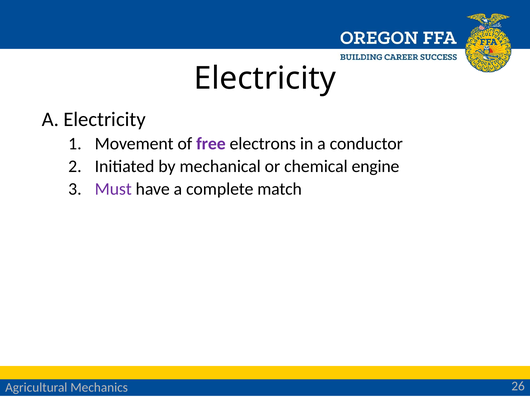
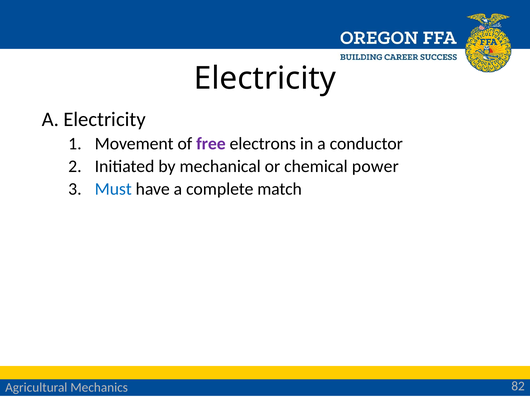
engine: engine -> power
Must colour: purple -> blue
26: 26 -> 82
